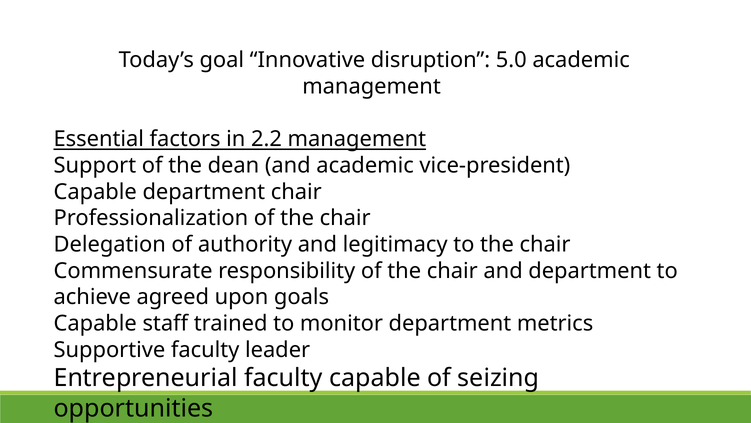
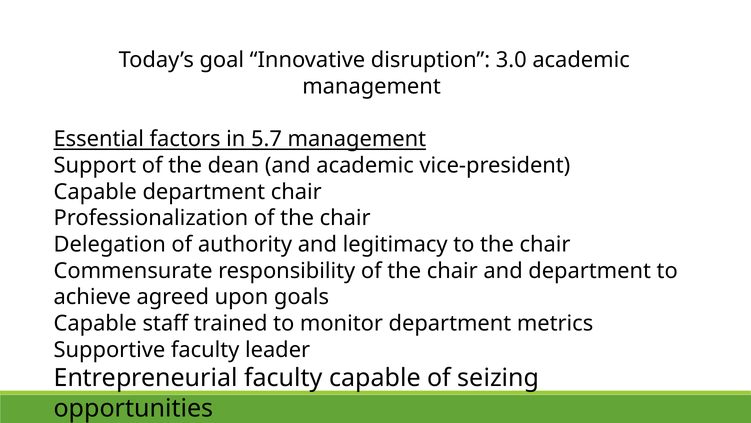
5.0: 5.0 -> 3.0
2.2: 2.2 -> 5.7
